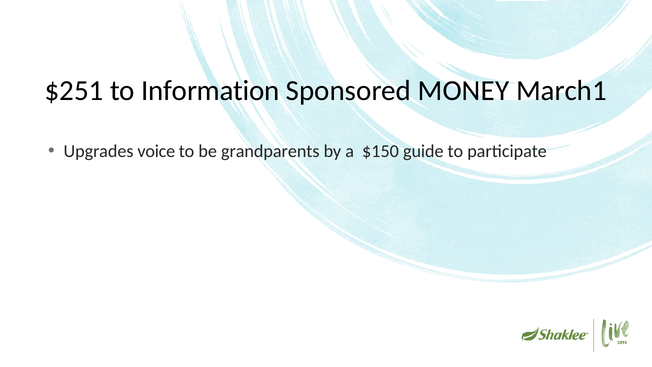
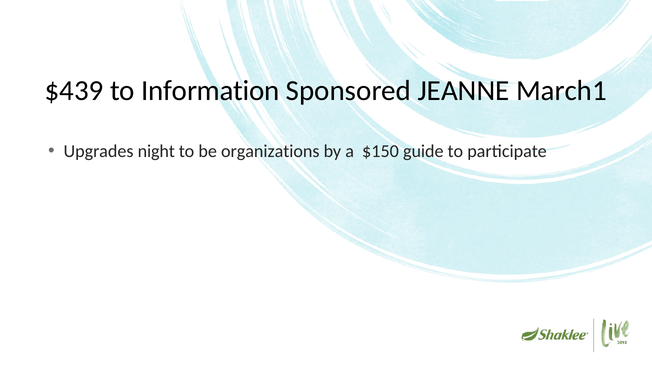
$251: $251 -> $439
MONEY: MONEY -> JEANNE
voice: voice -> night
grandparents: grandparents -> organizations
